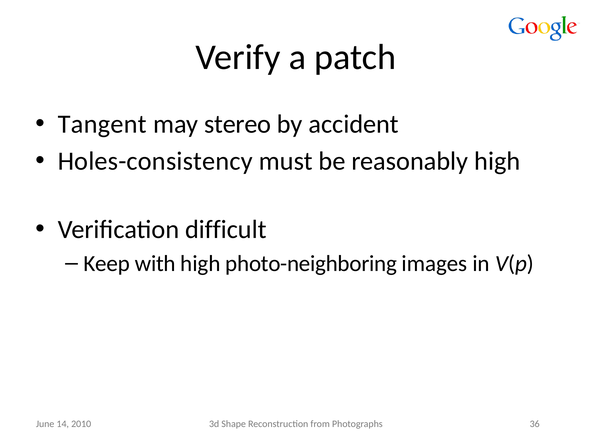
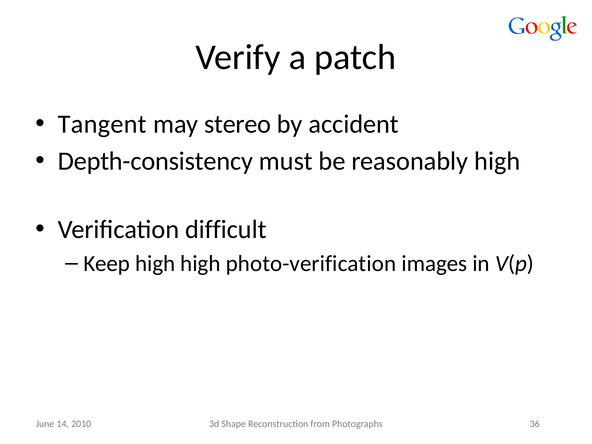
Holes-consistency: Holes-consistency -> Depth-consistency
Keep with: with -> high
photo-neighboring: photo-neighboring -> photo-verification
